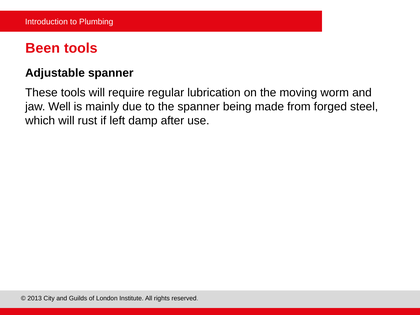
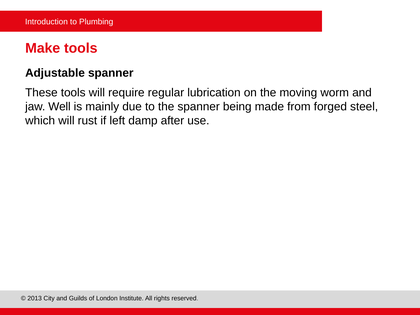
Been: Been -> Make
